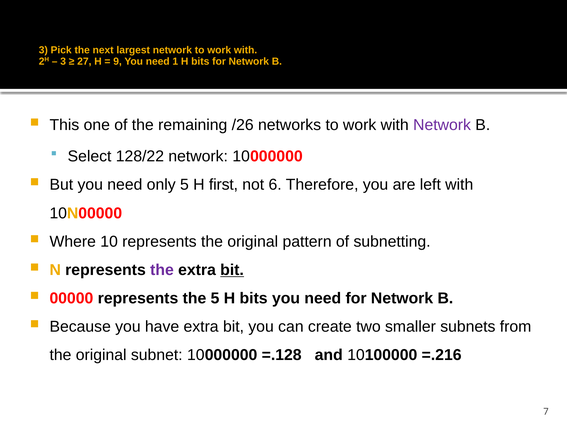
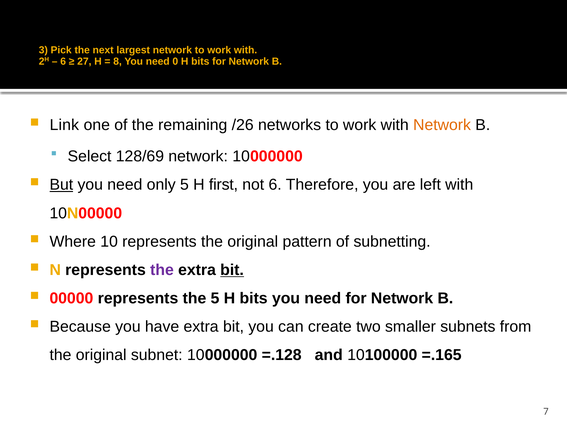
3 at (63, 61): 3 -> 6
9: 9 -> 8
1: 1 -> 0
This: This -> Link
Network at (442, 125) colour: purple -> orange
128/22: 128/22 -> 128/69
But underline: none -> present
=.216: =.216 -> =.165
